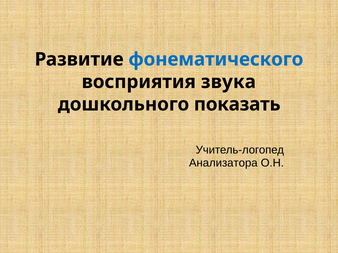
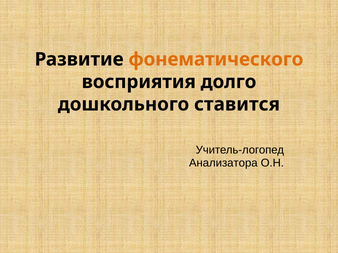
фонематического colour: blue -> orange
звука: звука -> долго
показать: показать -> ставится
